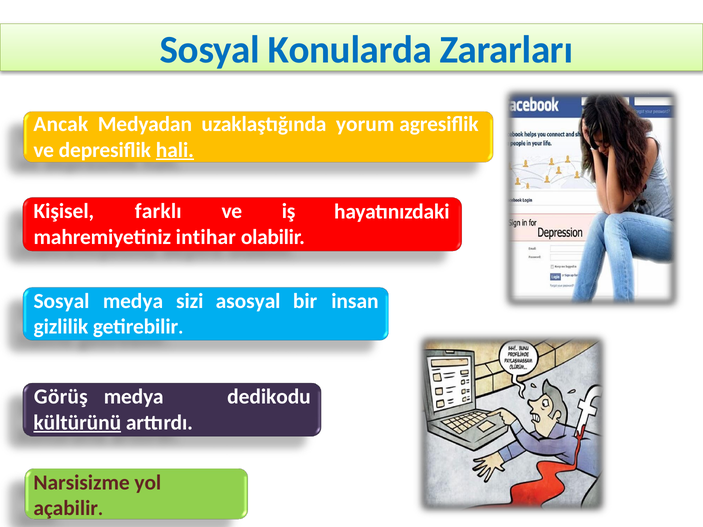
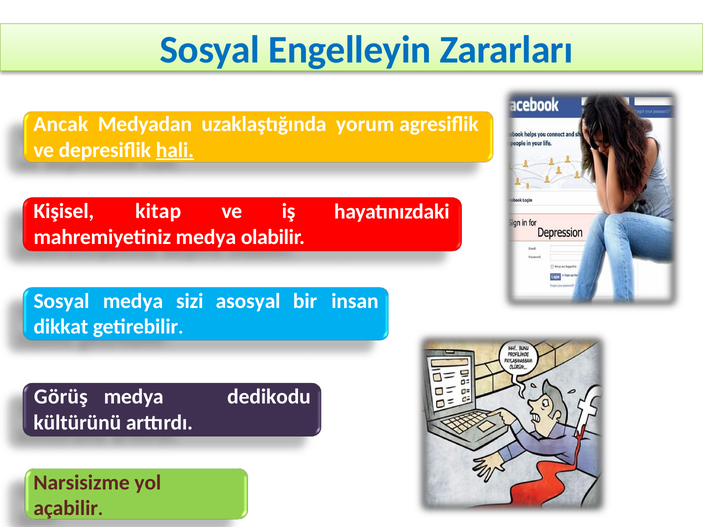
Konularda: Konularda -> Engelleyin
farklı: farklı -> kitap
mahremiyetiniz intihar: intihar -> medya
gizlilik: gizlilik -> dikkat
kültürünü underline: present -> none
